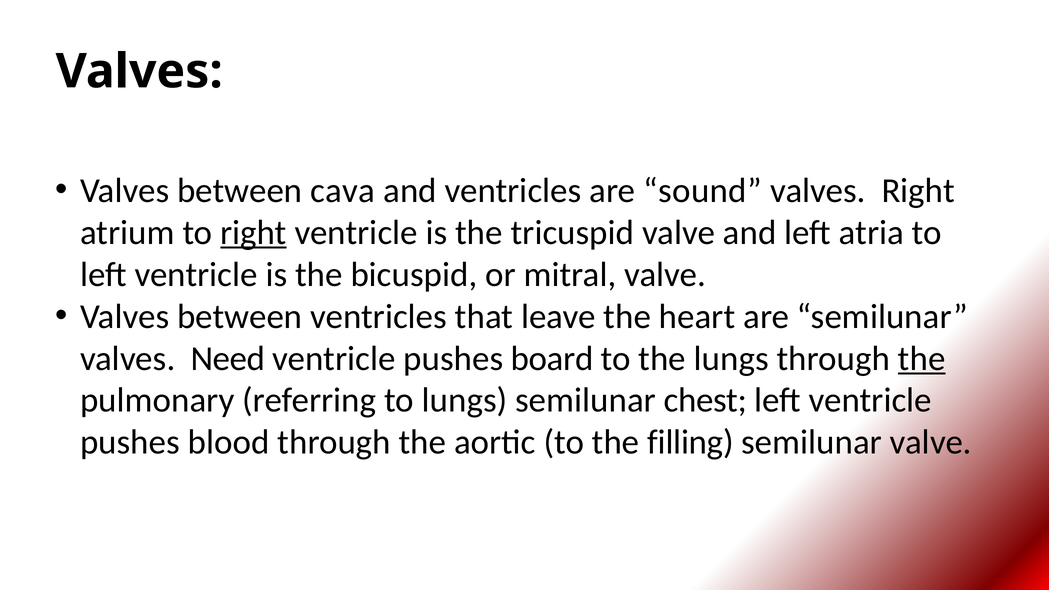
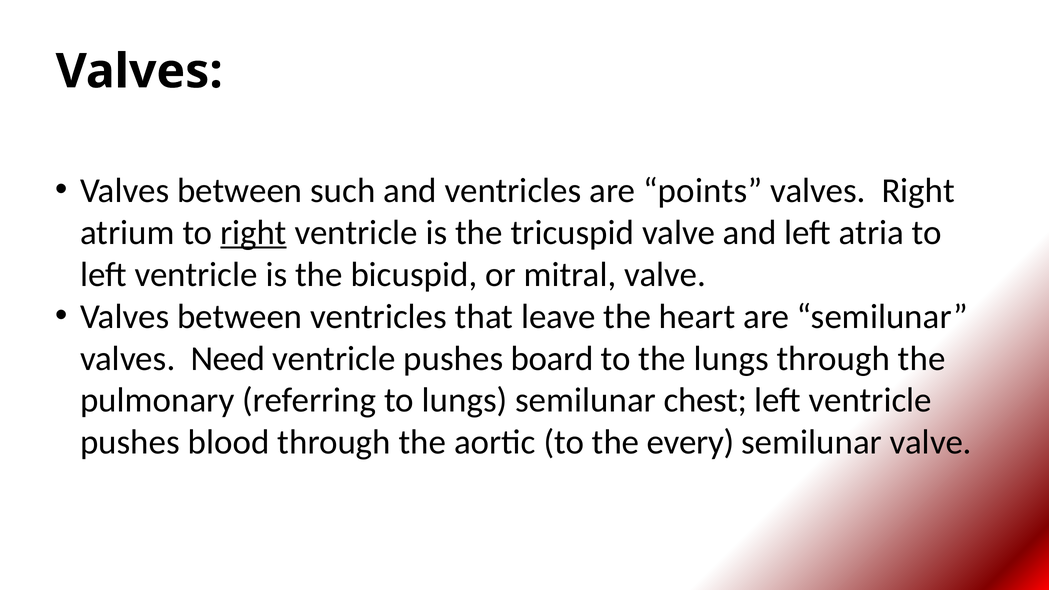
cava: cava -> such
sound: sound -> points
the at (922, 359) underline: present -> none
filling: filling -> every
